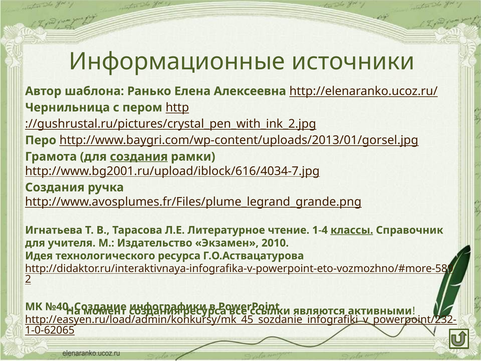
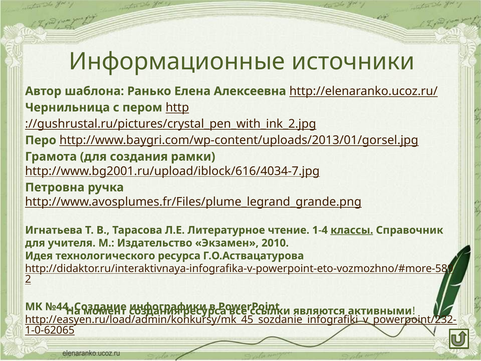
создания at (139, 157) underline: present -> none
Создания at (55, 187): Создания -> Петровна
№40: №40 -> №44
